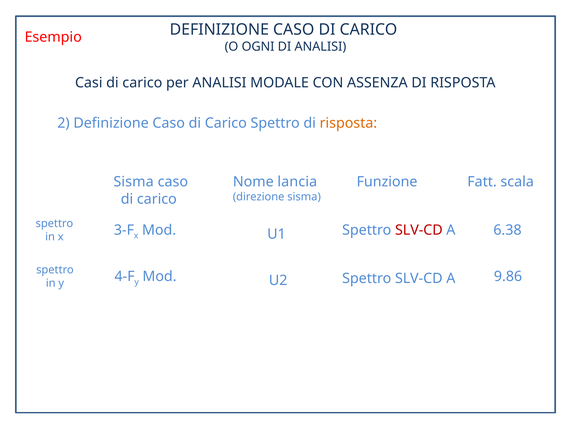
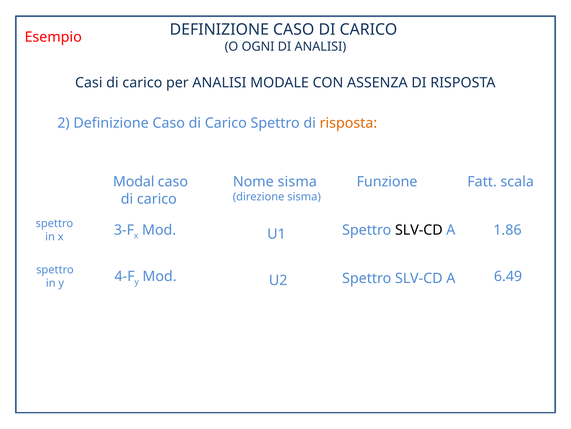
Sisma at (134, 182): Sisma -> Modal
Nome lancia: lancia -> sisma
SLV-CD at (419, 230) colour: red -> black
6.38: 6.38 -> 1.86
9.86: 9.86 -> 6.49
